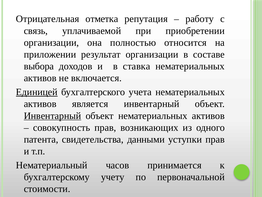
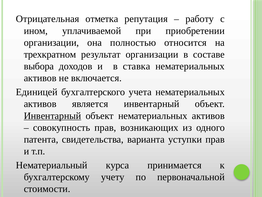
связь: связь -> ином
приложении: приложении -> трехкратном
Единицей underline: present -> none
данными: данными -> варианта
часов: часов -> курса
